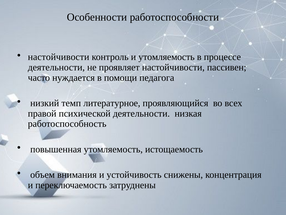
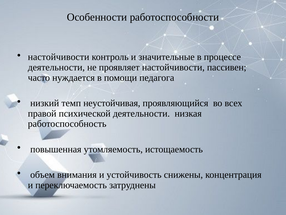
и утомляемость: утомляемость -> значительные
литературное: литературное -> неустойчивая
